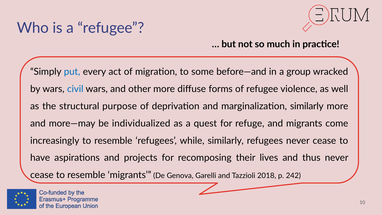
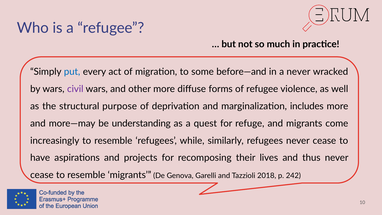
a group: group -> never
civil colour: blue -> purple
marginalization similarly: similarly -> includes
individualized: individualized -> understanding
